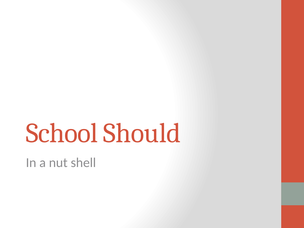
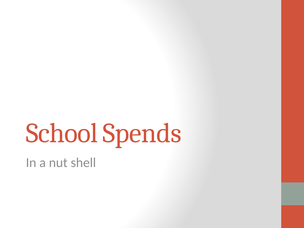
Should: Should -> Spends
